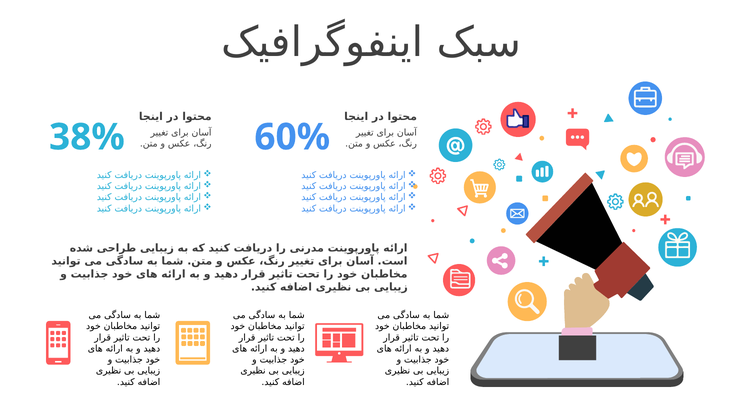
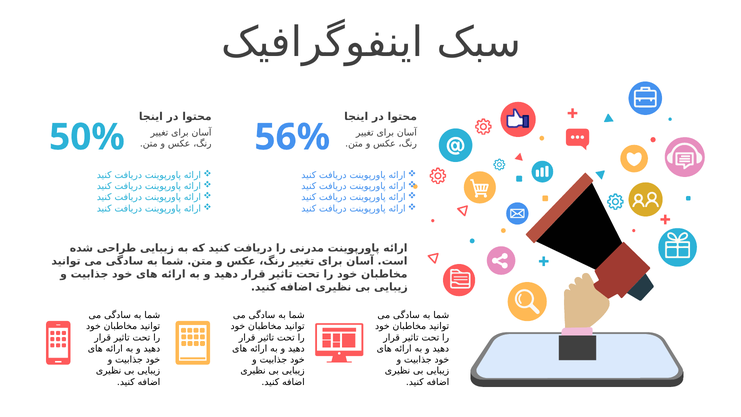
38%: 38% -> 50%
60%: 60% -> 56%
